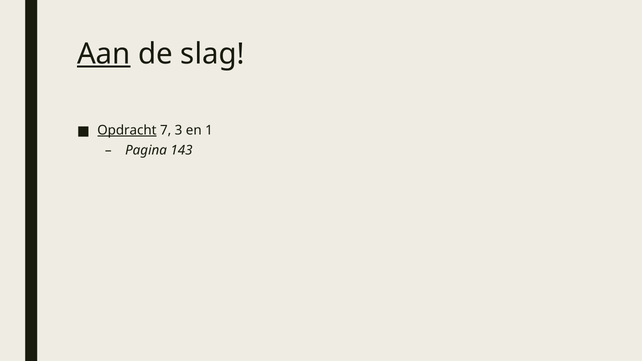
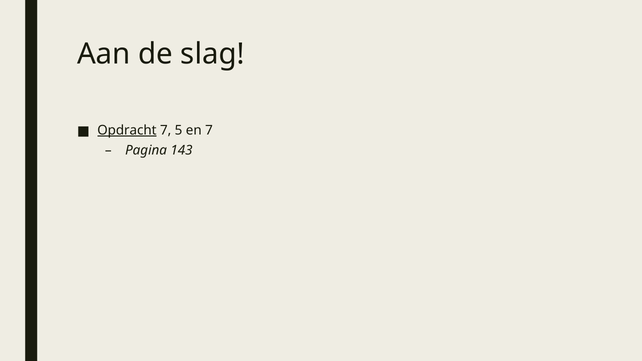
Aan underline: present -> none
3: 3 -> 5
en 1: 1 -> 7
